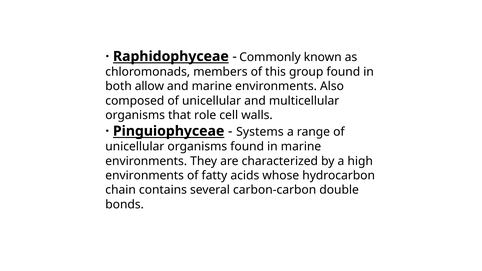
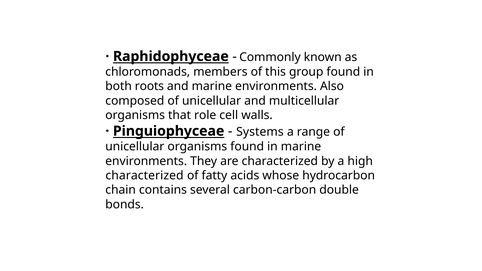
allow: allow -> roots
environments at (145, 176): environments -> characterized
